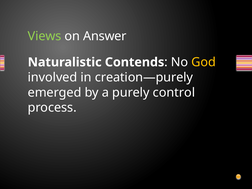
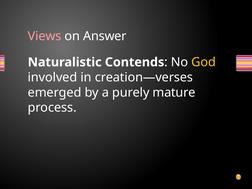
Views colour: light green -> pink
creation—purely: creation—purely -> creation—verses
control: control -> mature
